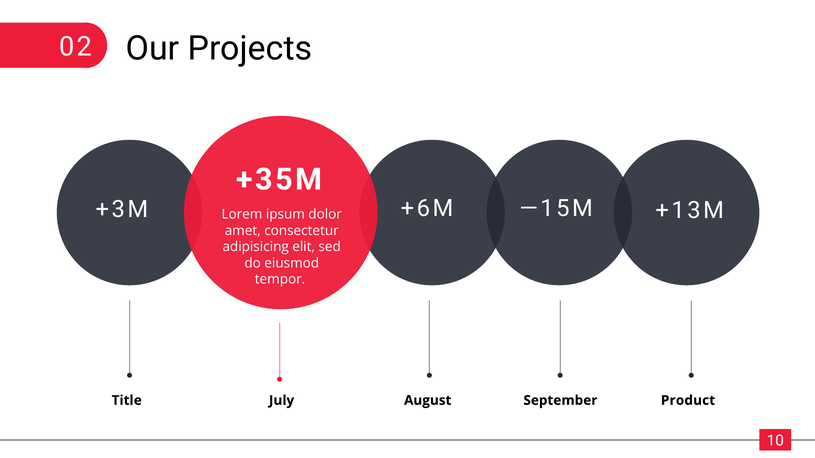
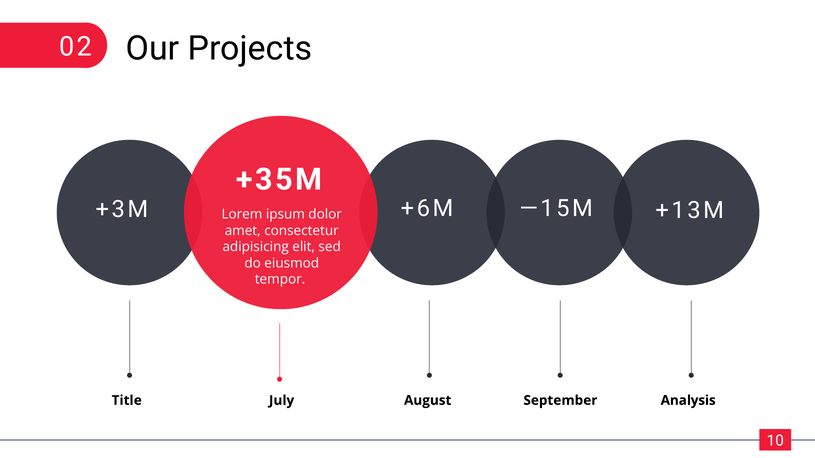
Product: Product -> Analysis
